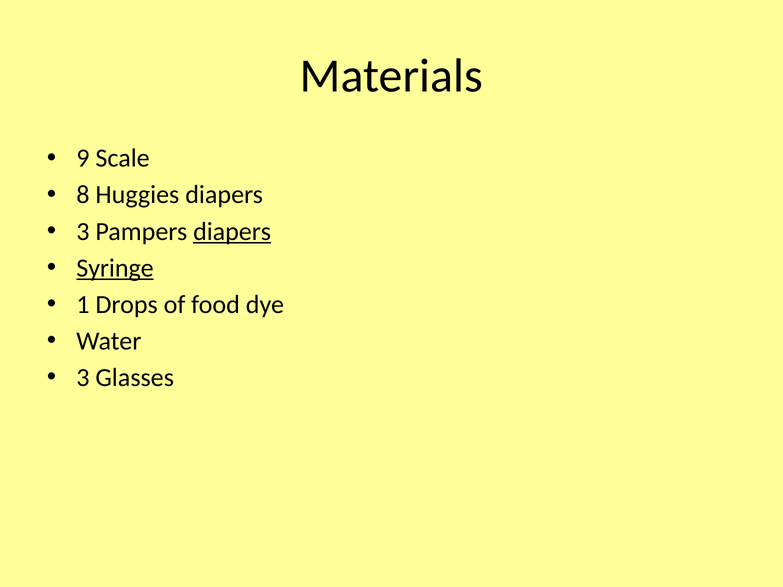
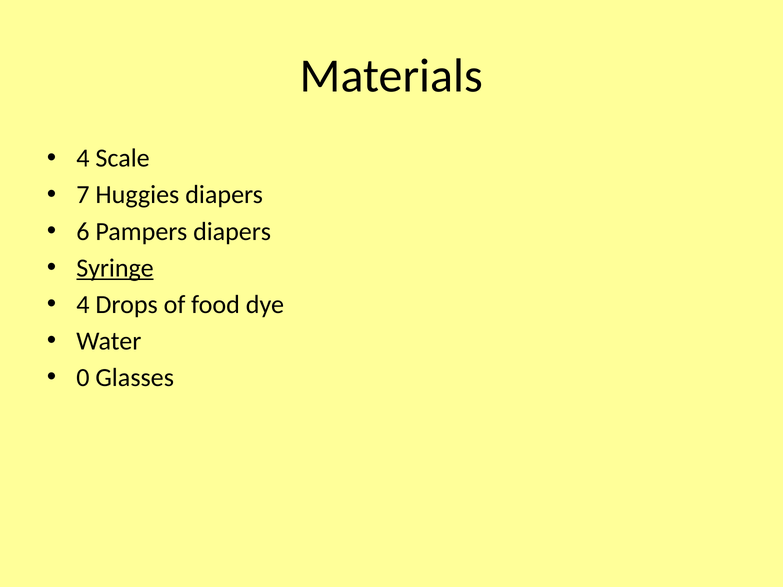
9 at (83, 158): 9 -> 4
8: 8 -> 7
3 at (83, 231): 3 -> 6
diapers at (232, 231) underline: present -> none
1 at (83, 305): 1 -> 4
3 at (83, 378): 3 -> 0
